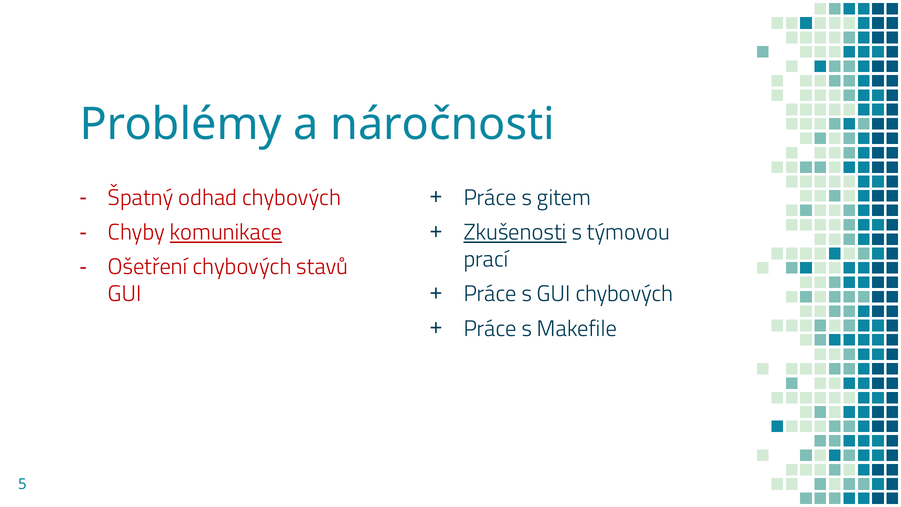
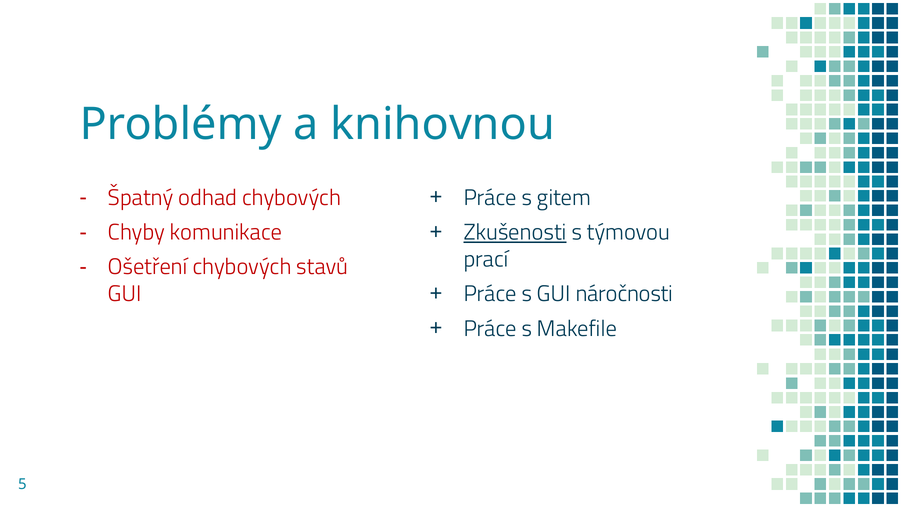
náročnosti: náročnosti -> knihovnou
komunikace underline: present -> none
GUI chybových: chybových -> náročnosti
